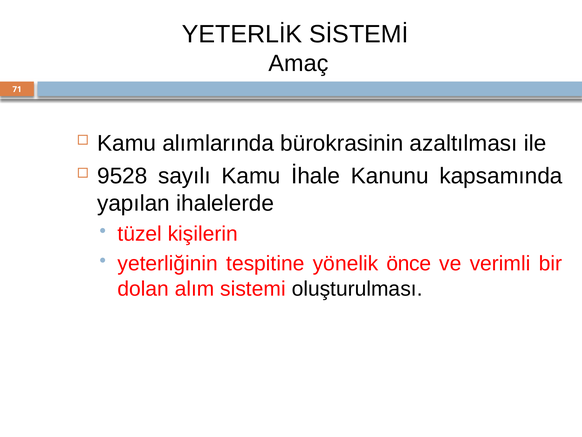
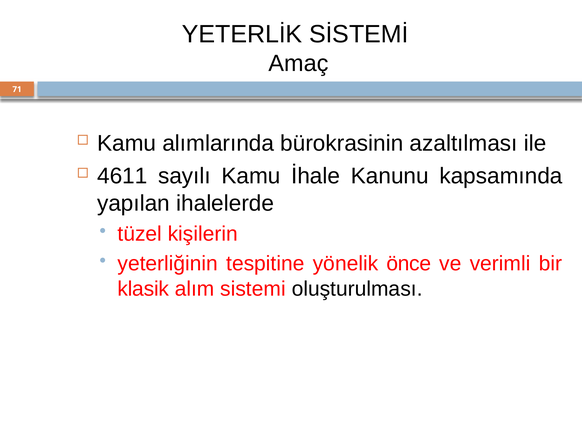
9528: 9528 -> 4611
dolan: dolan -> klasik
